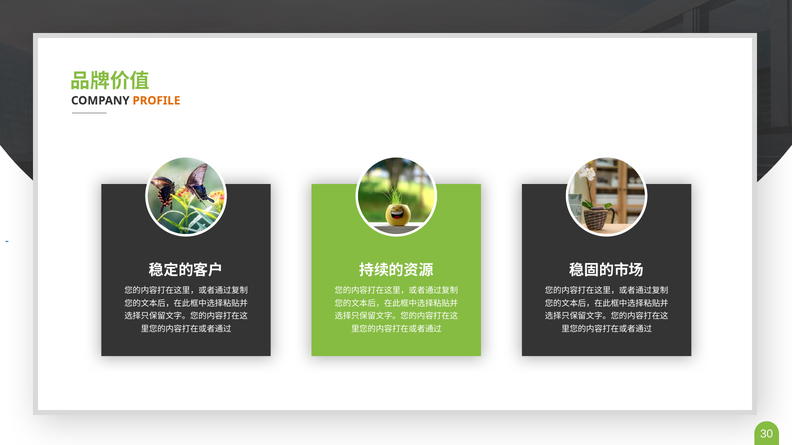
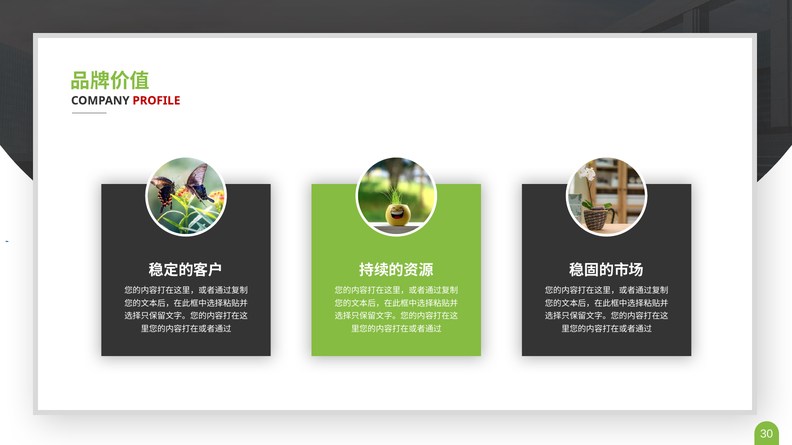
PROFILE colour: orange -> red
